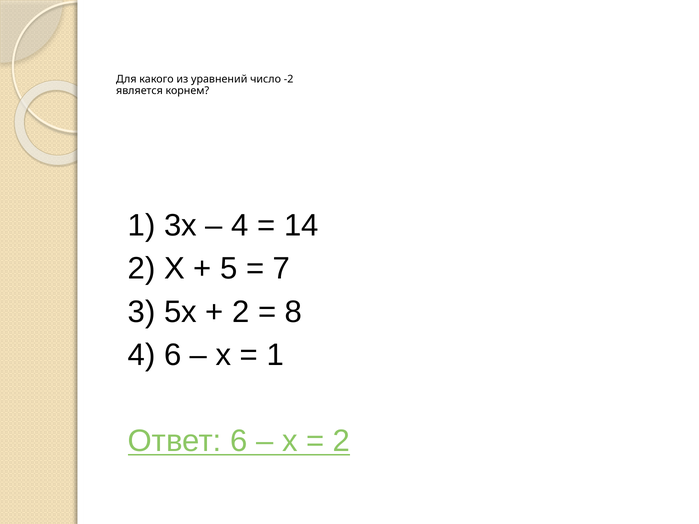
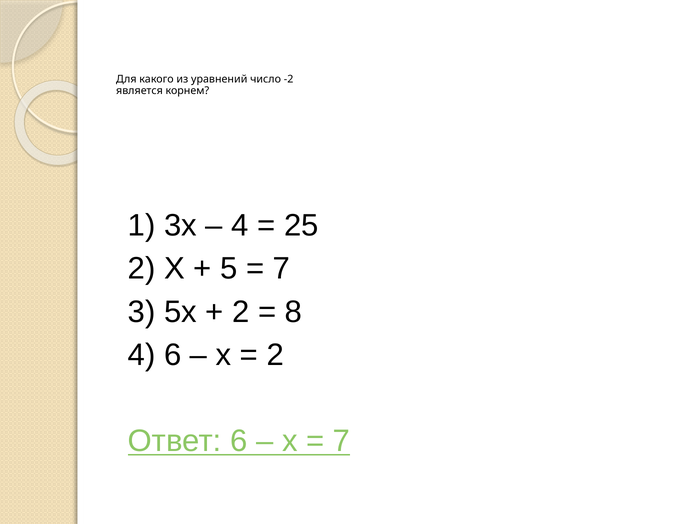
14: 14 -> 25
1 at (275, 355): 1 -> 2
2 at (342, 441): 2 -> 7
